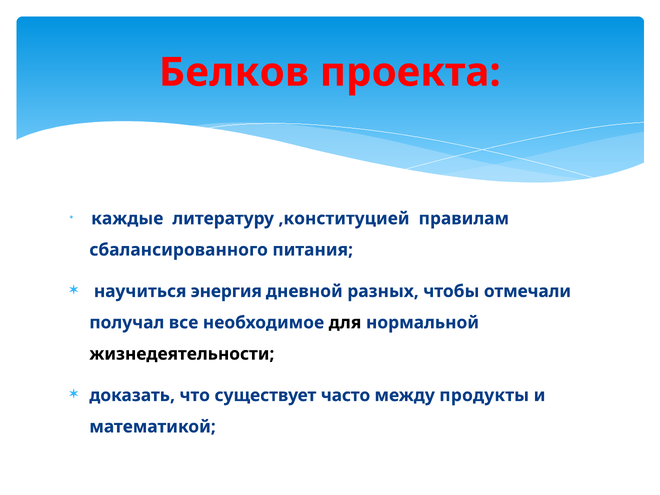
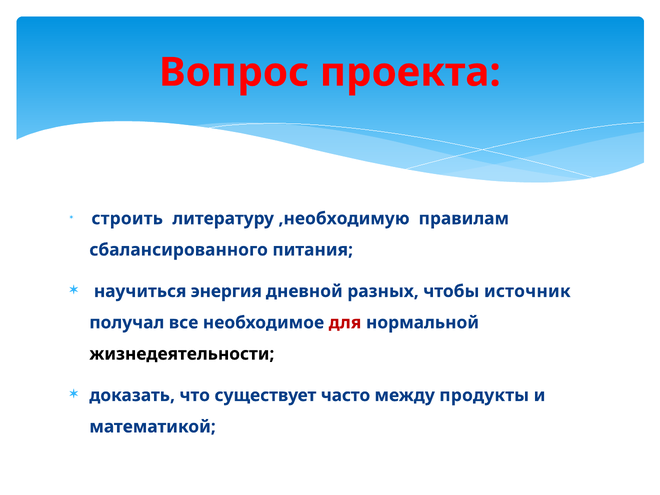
Белков: Белков -> Вопрос
каждые: каждые -> строить
,конституцией: ,конституцией -> ,необходимую
отмечали: отмечали -> источник
для colour: black -> red
